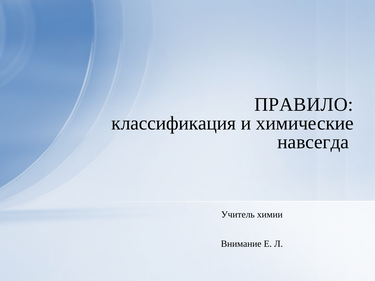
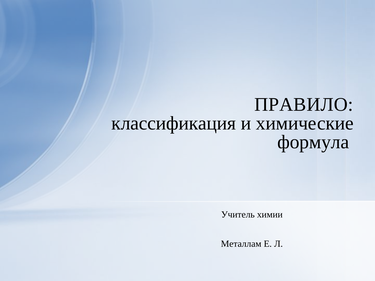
навсегда: навсегда -> формула
Внимание: Внимание -> Металлам
